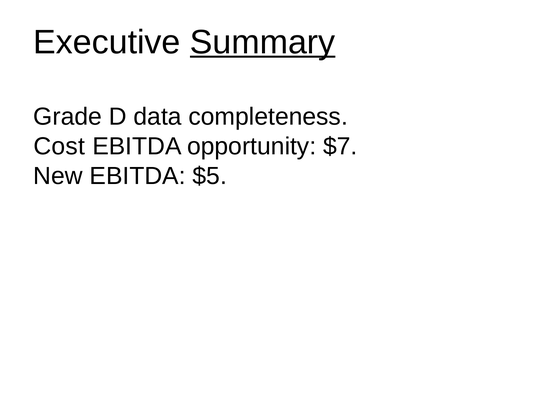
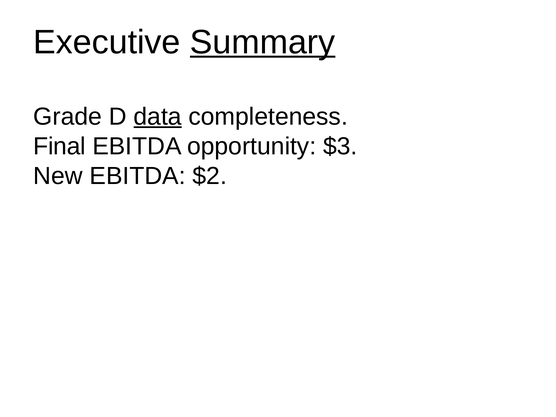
data underline: none -> present
Cost: Cost -> Final
$7: $7 -> $3
$5: $5 -> $2
